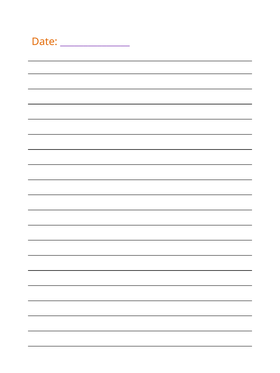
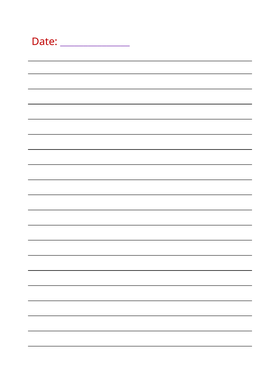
Date colour: orange -> red
